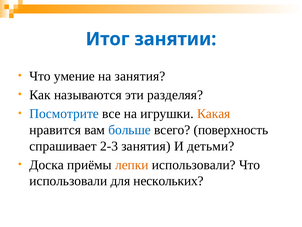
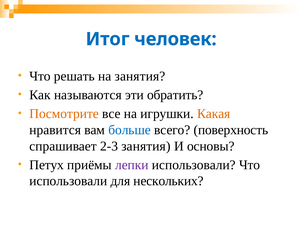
занятии: занятии -> человек
умение: умение -> решать
разделяя: разделяя -> обратить
Посмотрите colour: blue -> orange
детьми: детьми -> основы
Доска: Доска -> Петух
лепки colour: orange -> purple
